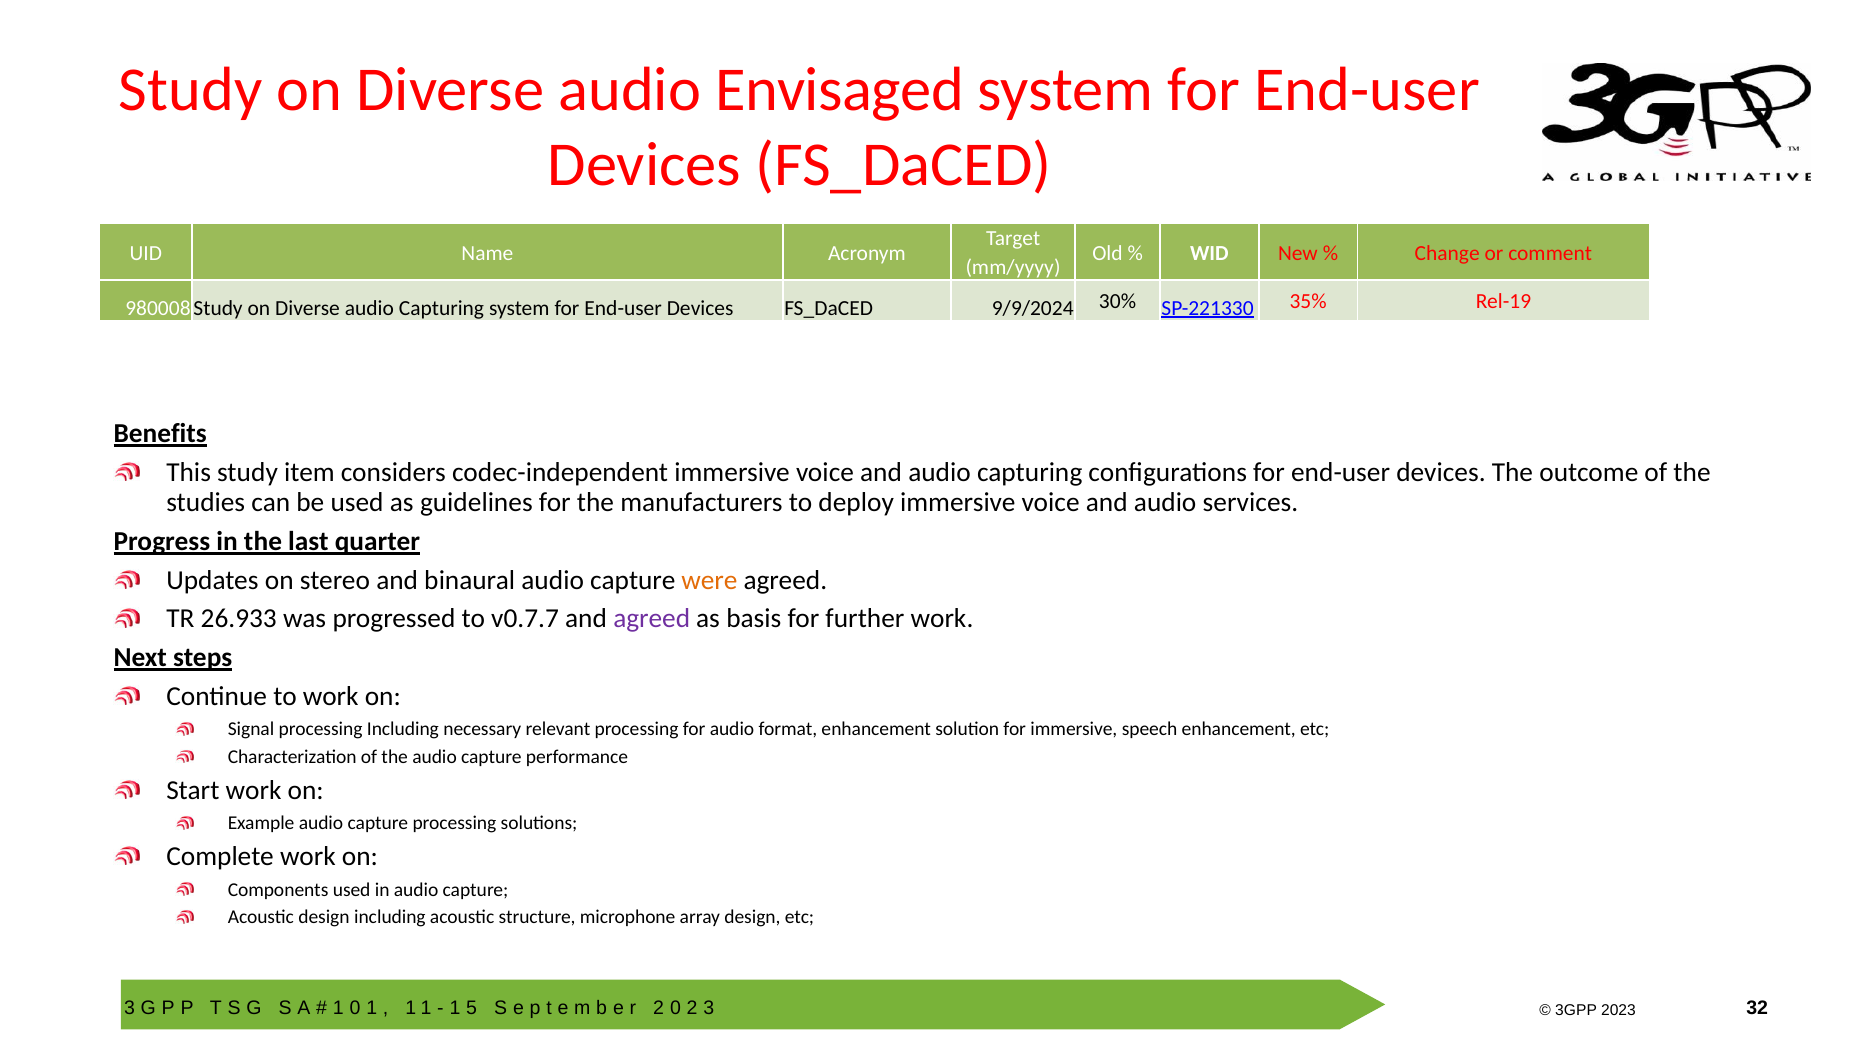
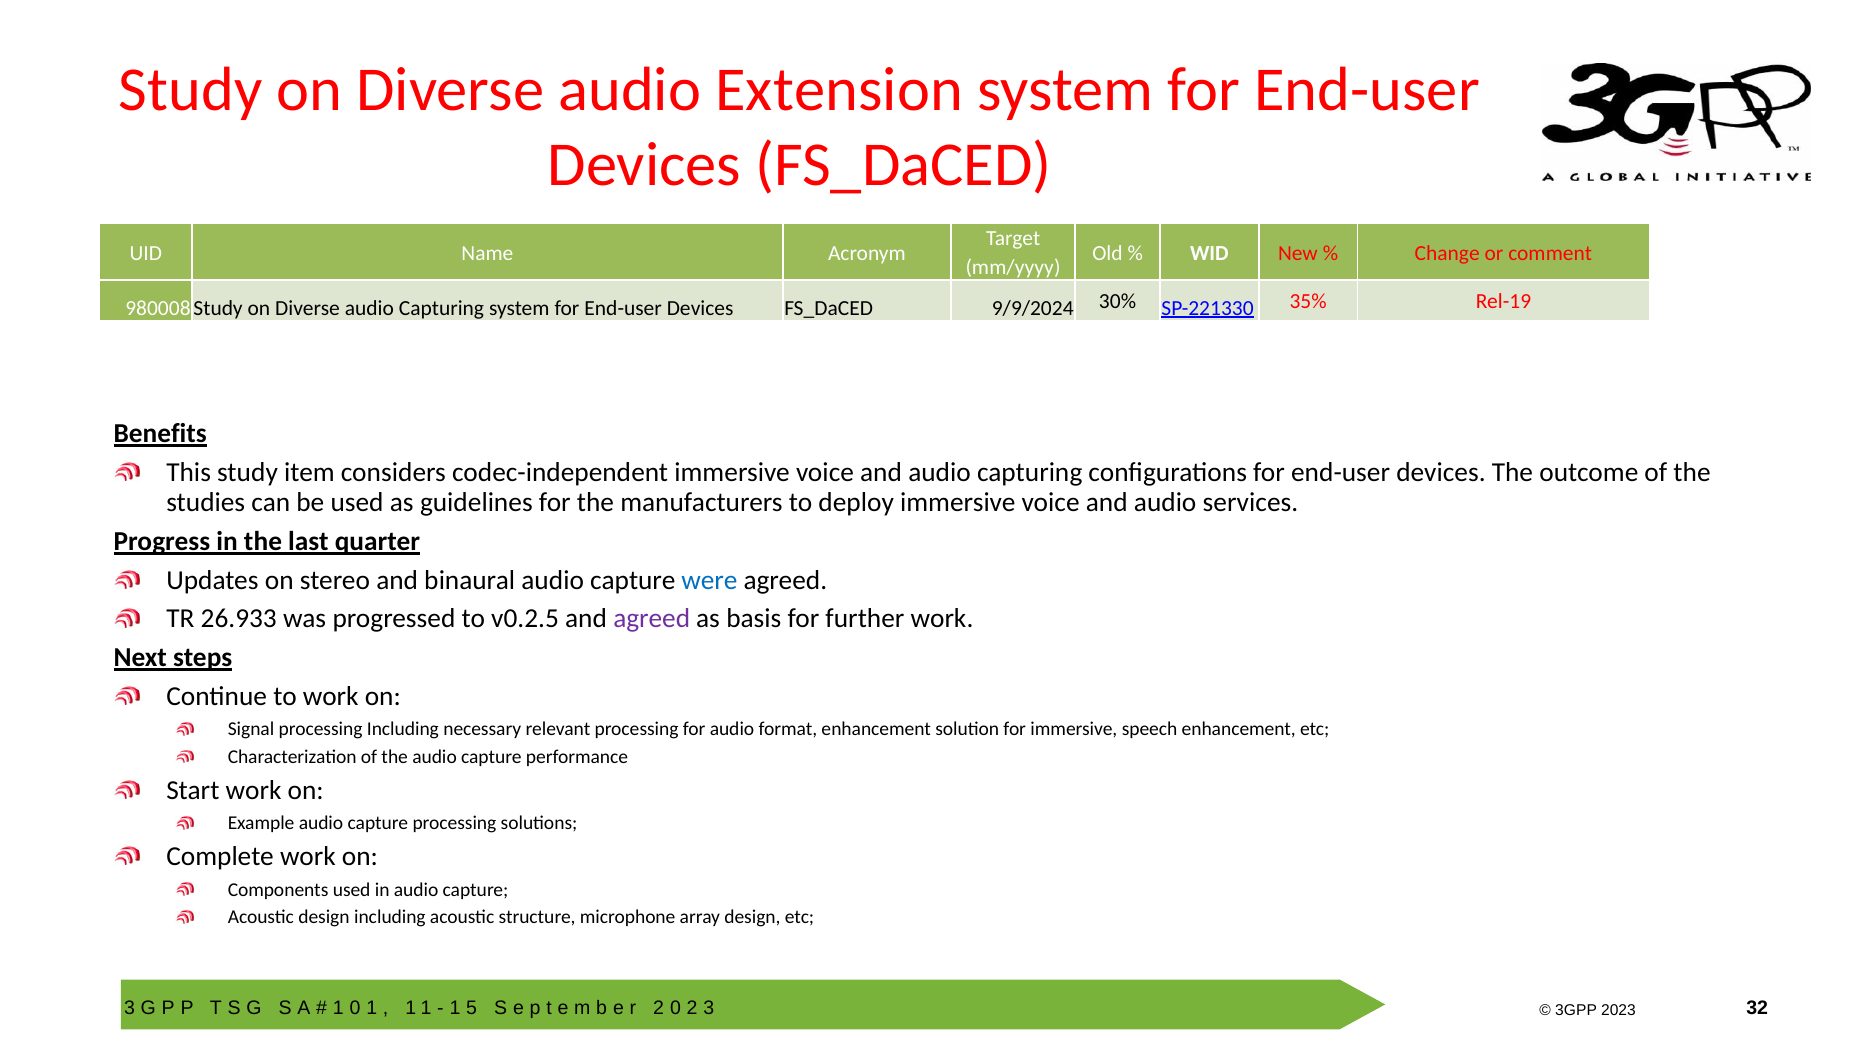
Envisaged: Envisaged -> Extension
were colour: orange -> blue
v0.7.7: v0.7.7 -> v0.2.5
